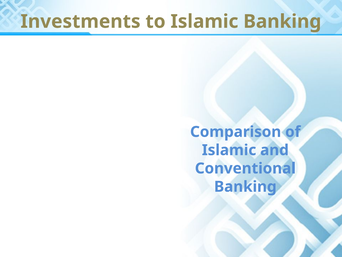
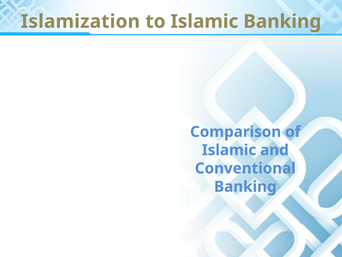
Investments: Investments -> Islamization
